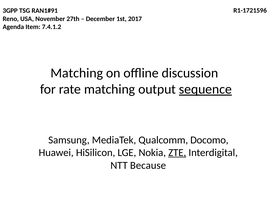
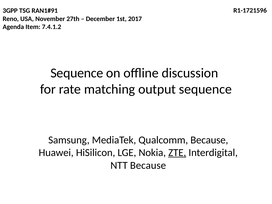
Matching at (77, 73): Matching -> Sequence
sequence at (205, 89) underline: present -> none
Qualcomm Docomo: Docomo -> Because
